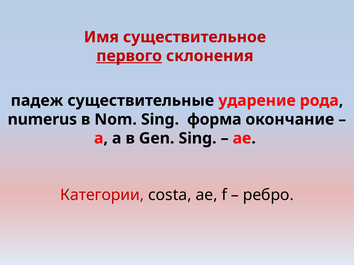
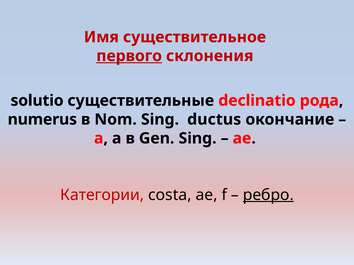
падеж: падеж -> solutio
ударение: ударение -> declinatio
форма: форма -> ductus
ребро underline: none -> present
